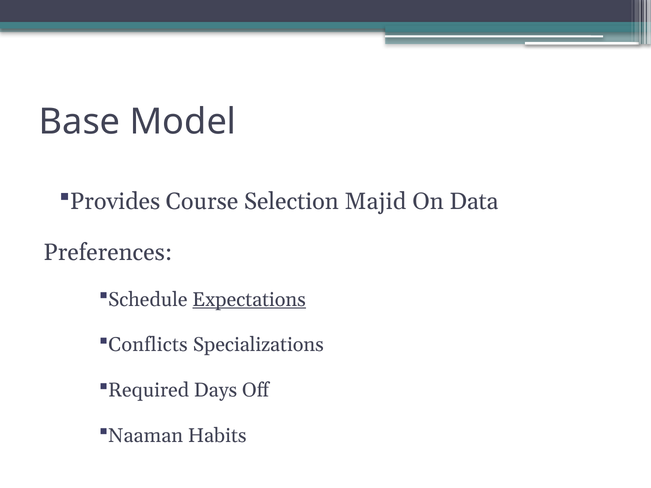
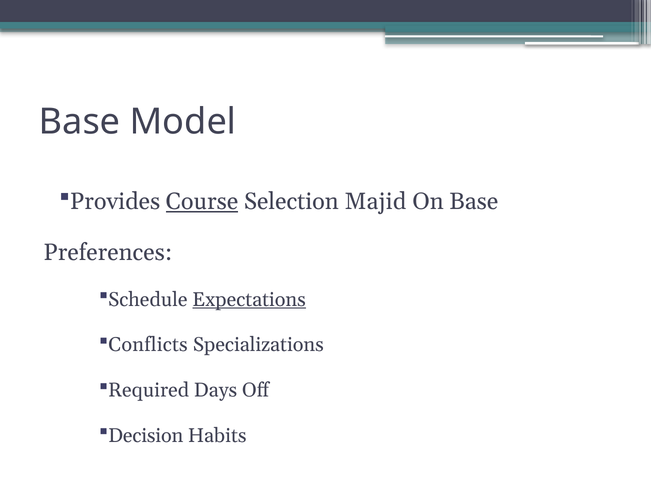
Course underline: none -> present
On Data: Data -> Base
Naaman: Naaman -> Decision
